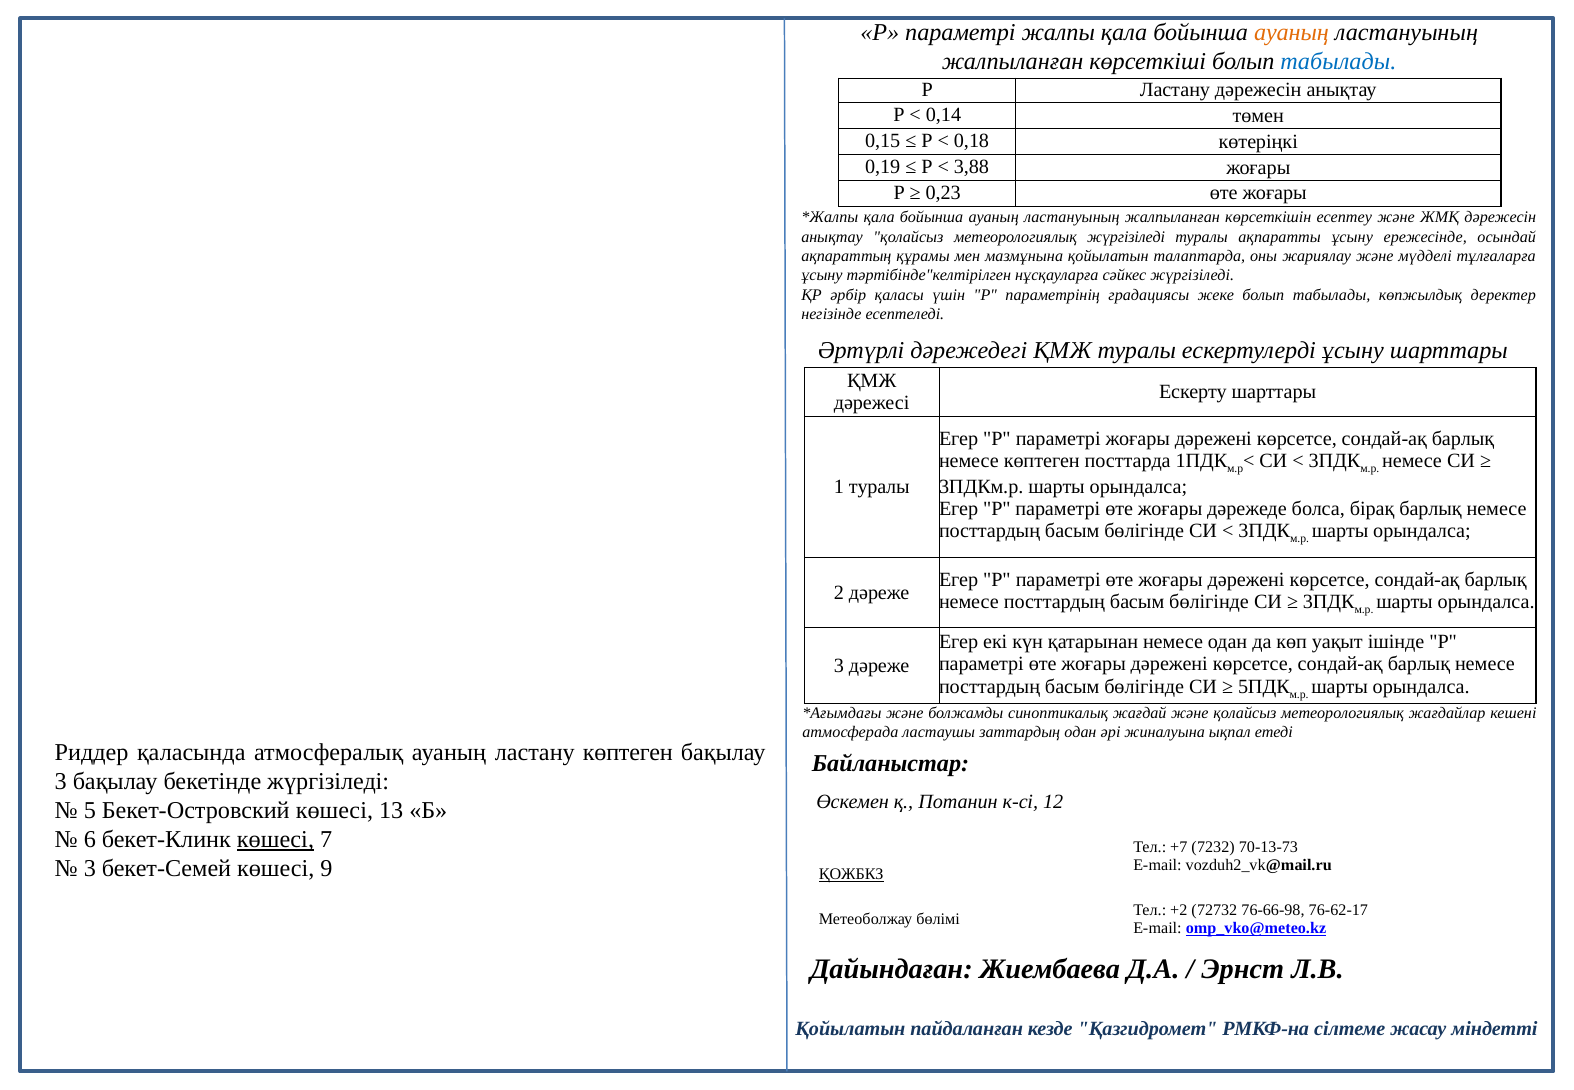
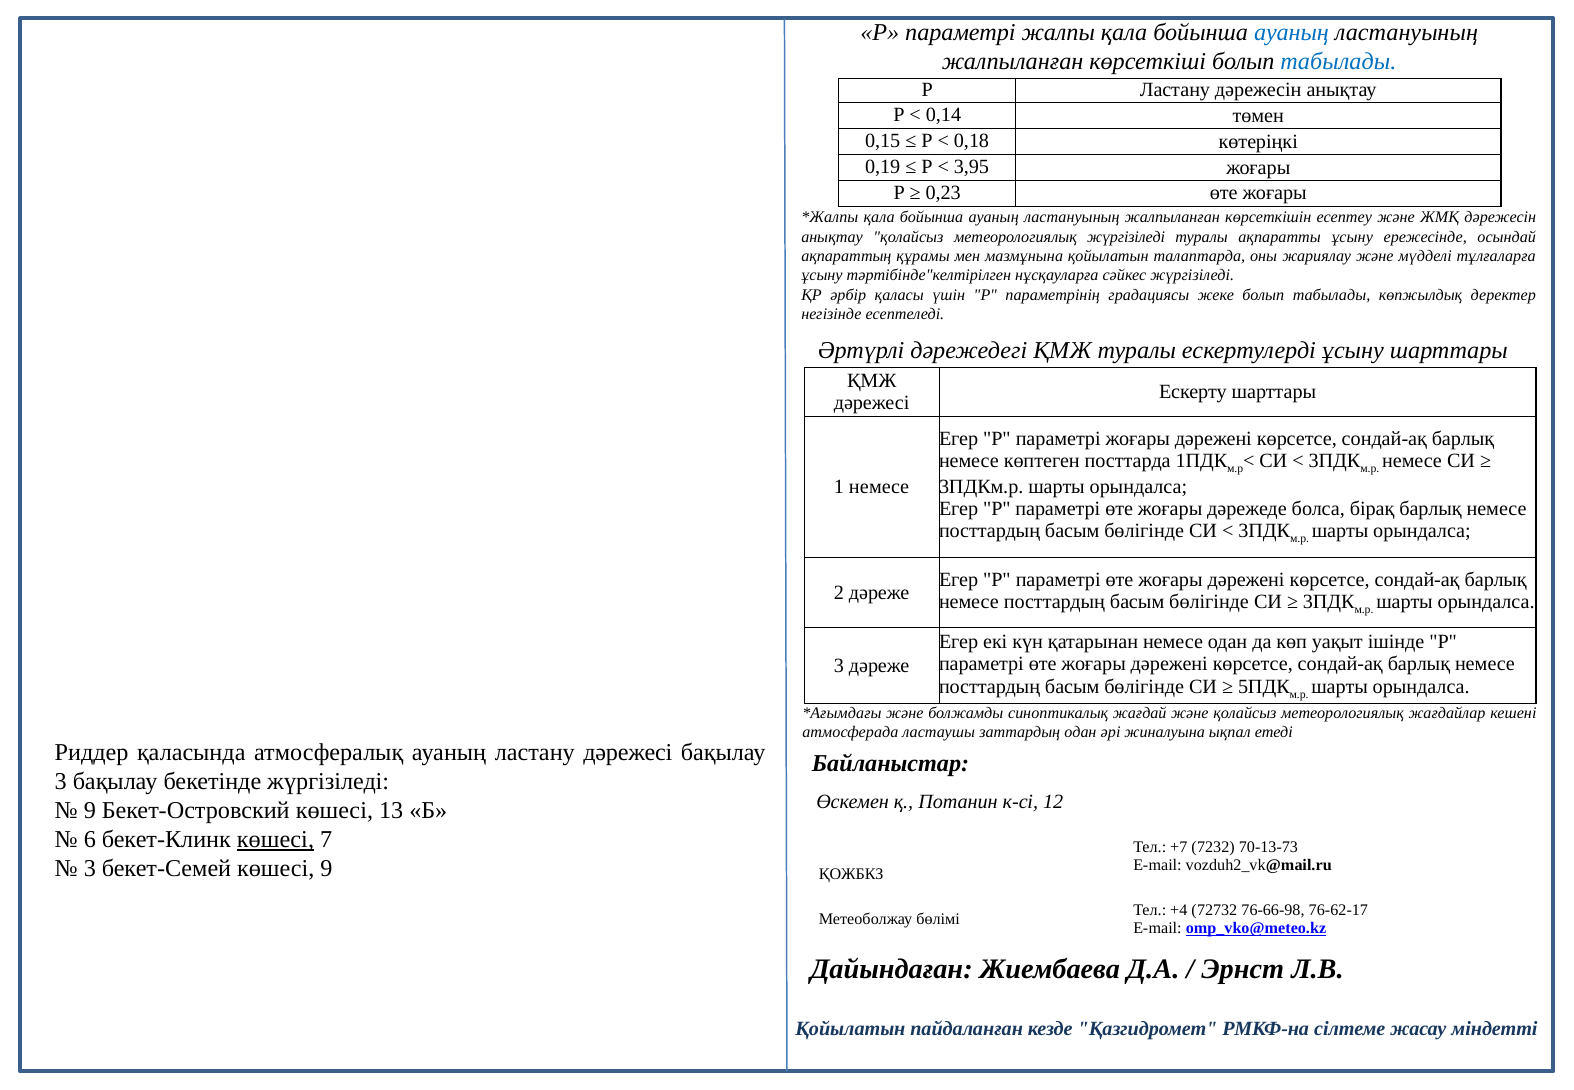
ауаның at (1292, 32) colour: orange -> blue
3,88: 3,88 -> 3,95
1 туралы: туралы -> немесе
ластану көптеген: көптеген -> дәрежесі
5 at (90, 810): 5 -> 9
ҚОЖБКЗ underline: present -> none
+2: +2 -> +4
